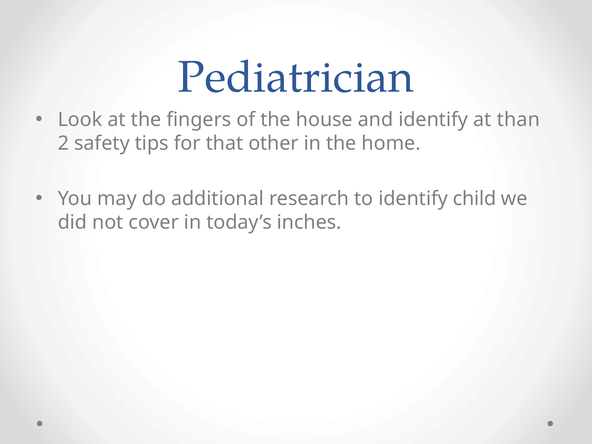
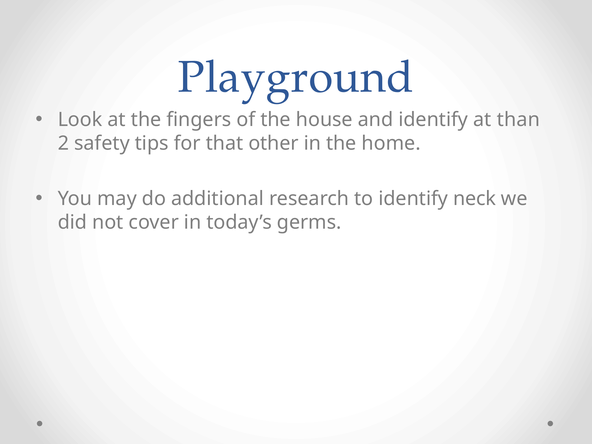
Pediatrician: Pediatrician -> Playground
child: child -> neck
inches: inches -> germs
